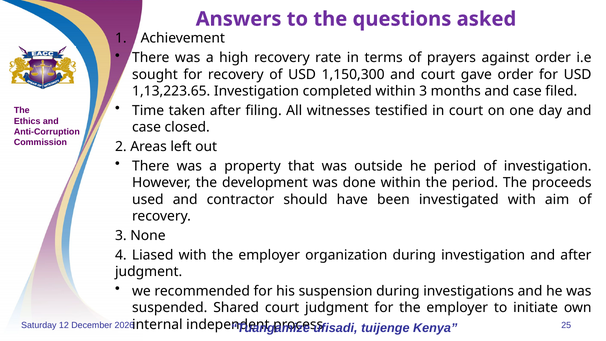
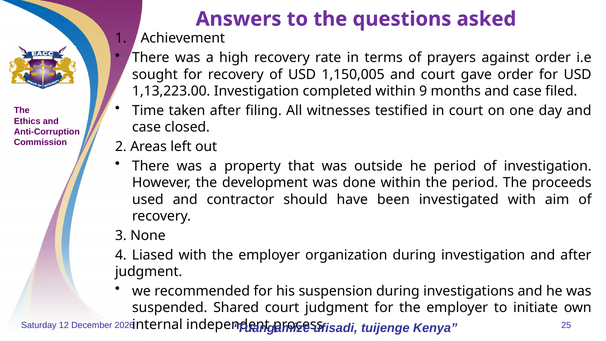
1,150,300: 1,150,300 -> 1,150,005
1,13,223.65: 1,13,223.65 -> 1,13,223.00
within 3: 3 -> 9
